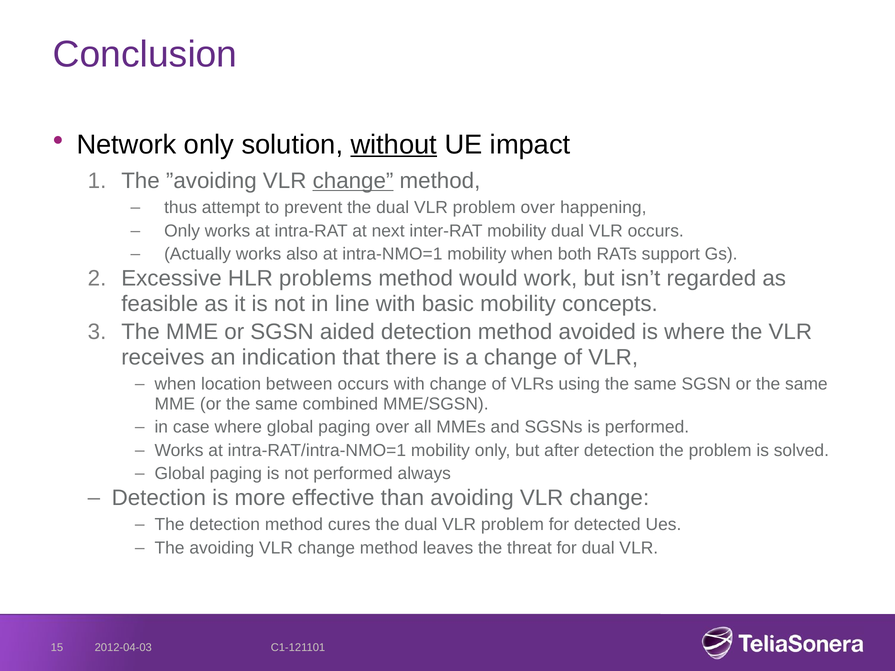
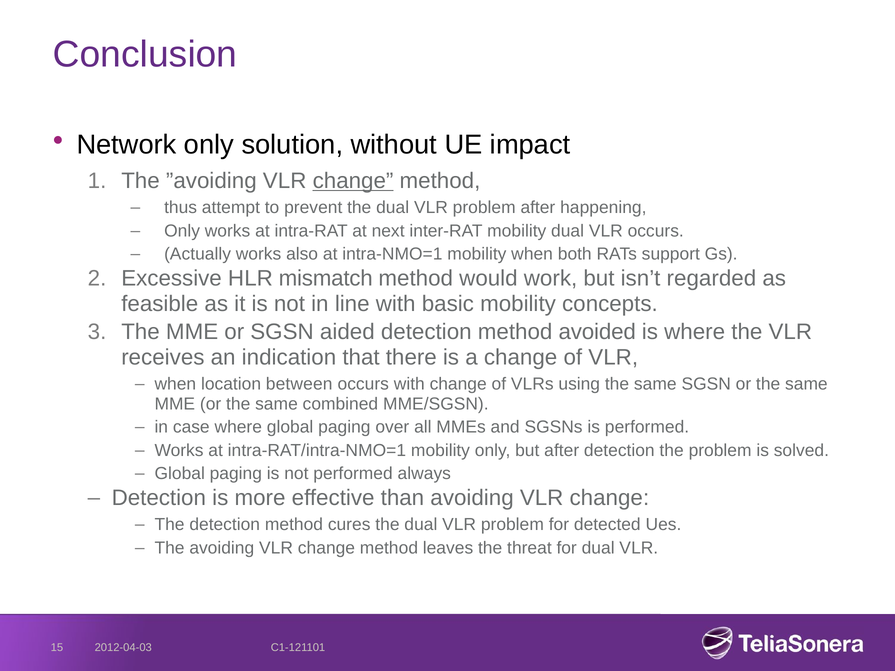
without underline: present -> none
problem over: over -> after
problems: problems -> mismatch
